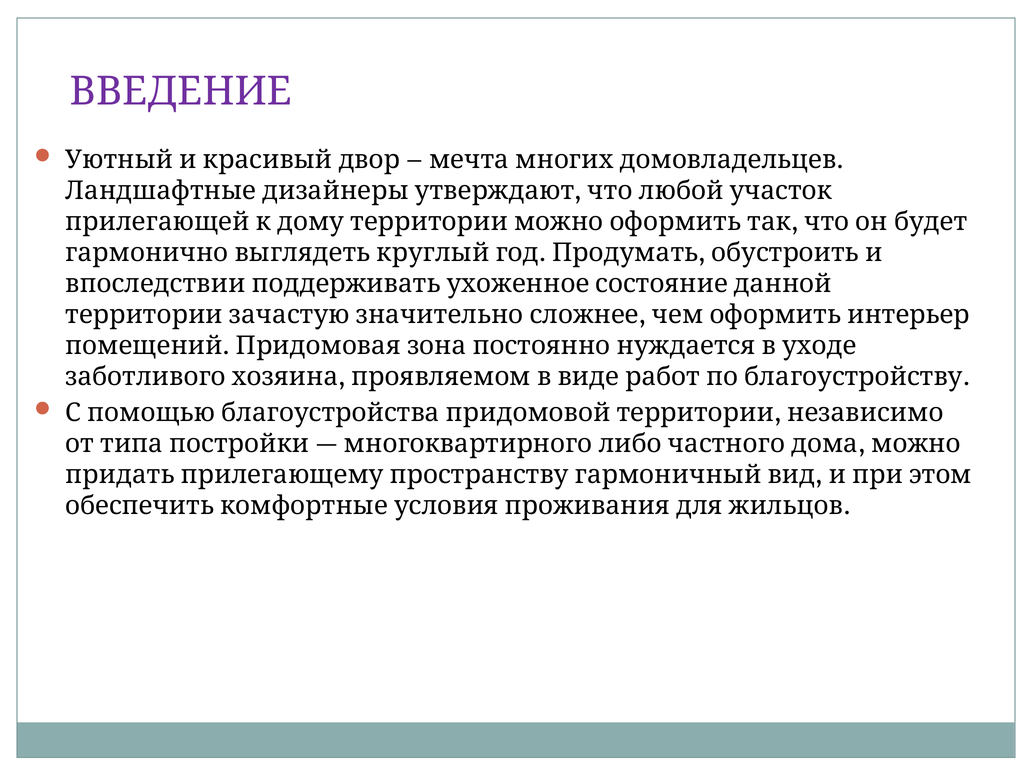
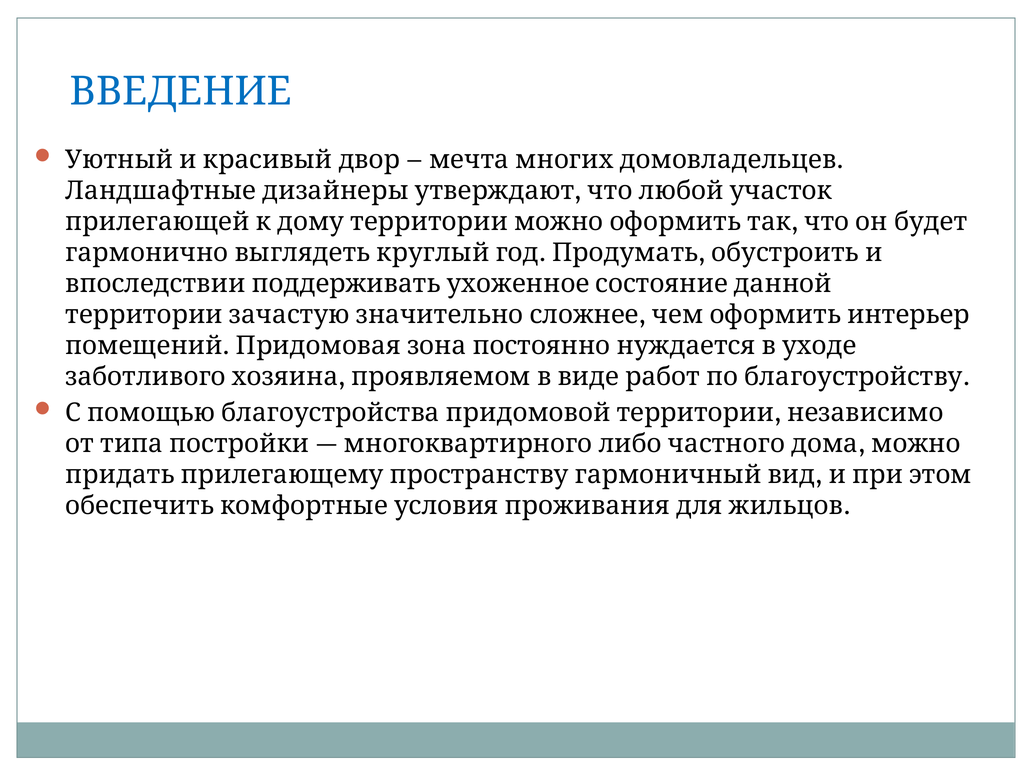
ВВЕДЕНИЕ colour: purple -> blue
